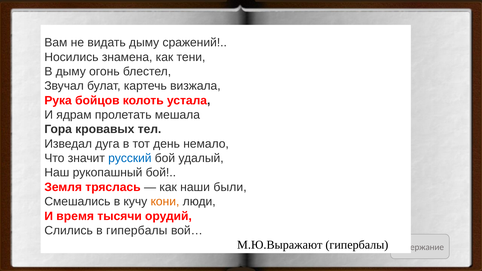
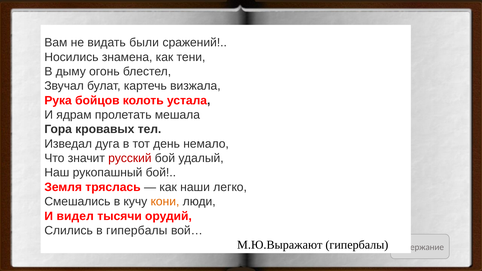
видать дыму: дыму -> были
русский colour: blue -> red
были: были -> легко
время: время -> видел
